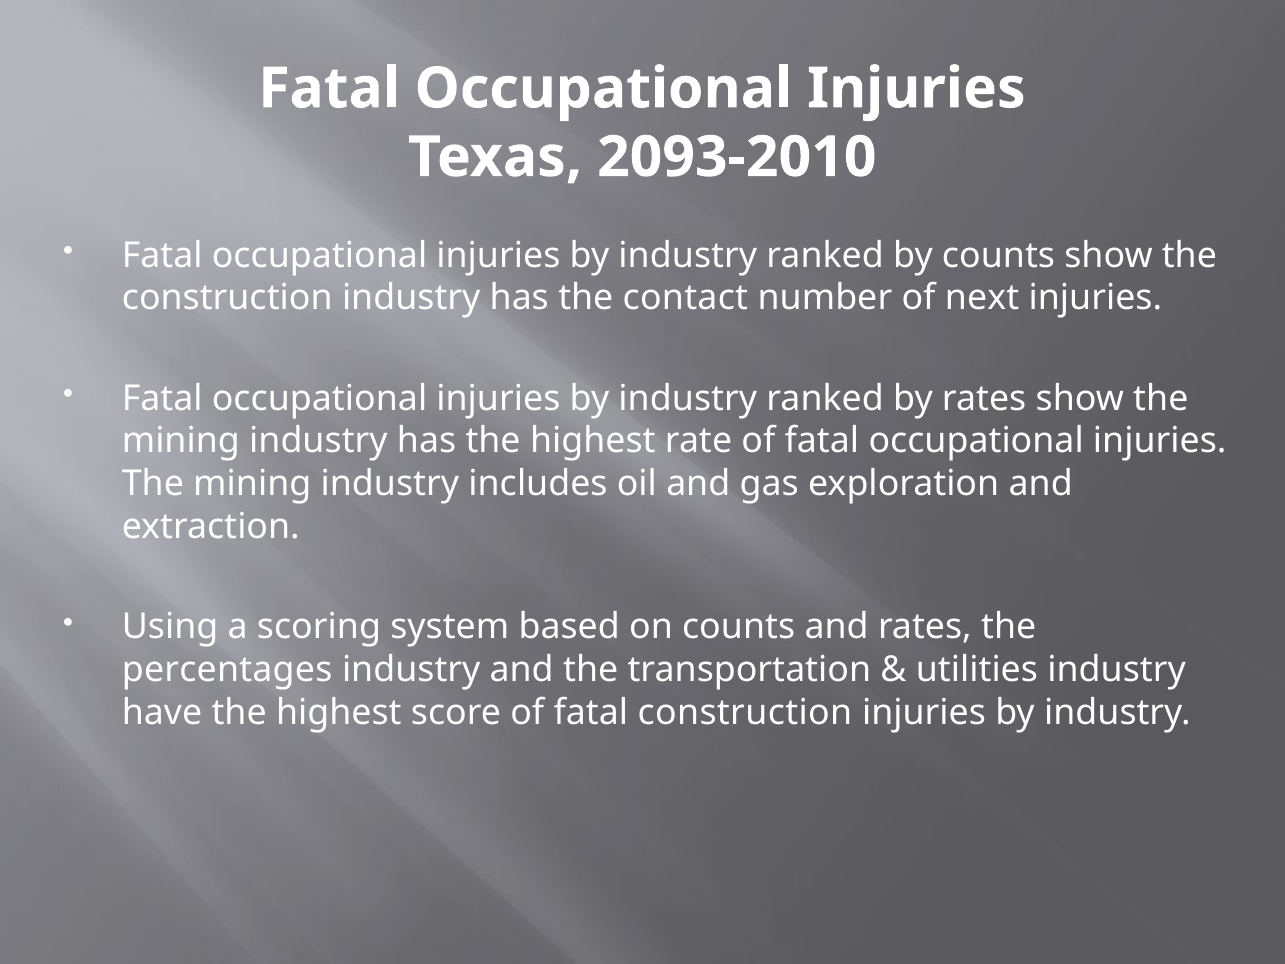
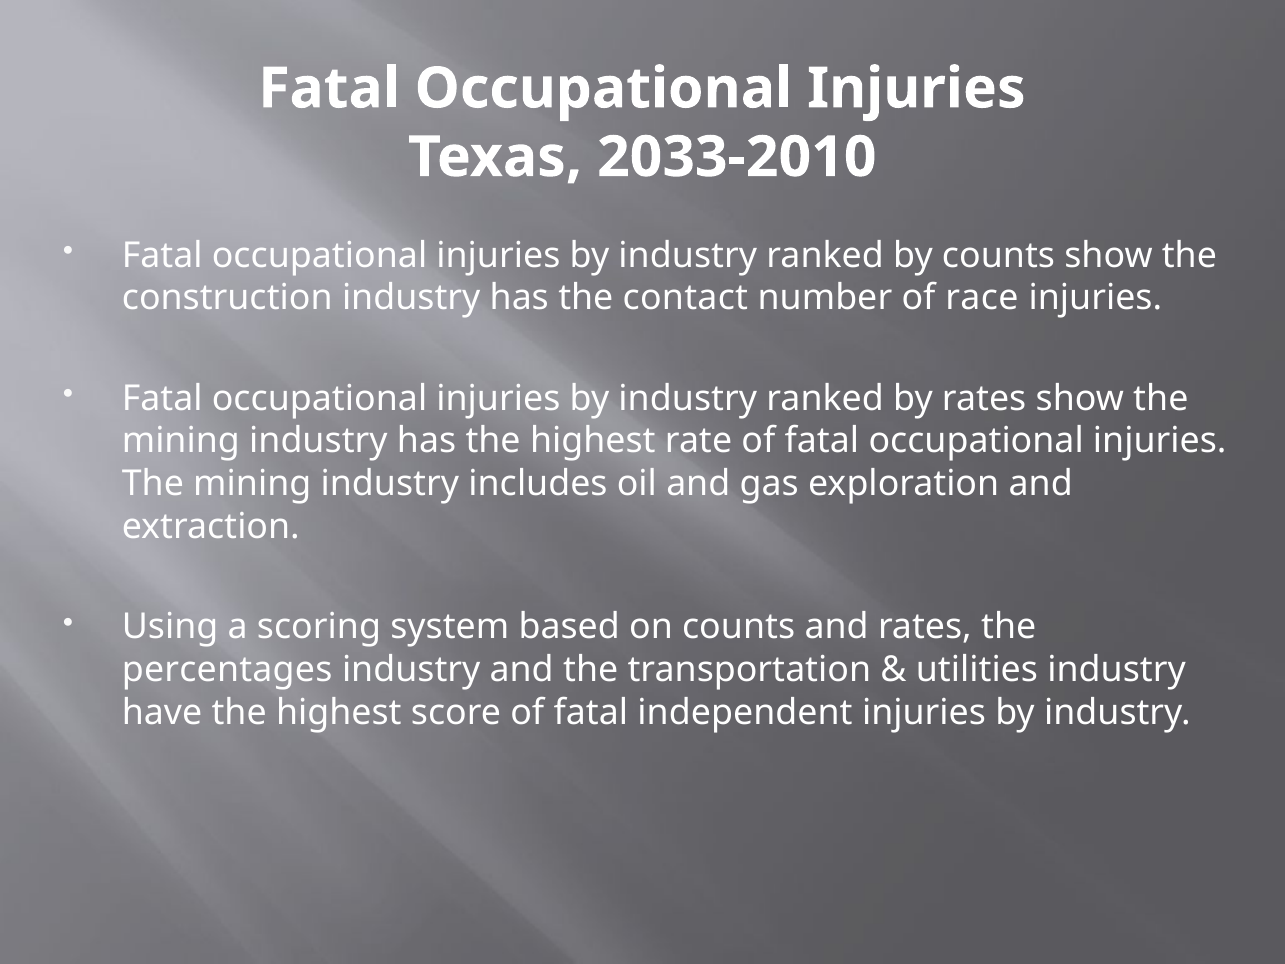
2093-2010: 2093-2010 -> 2033-2010
next: next -> race
fatal construction: construction -> independent
